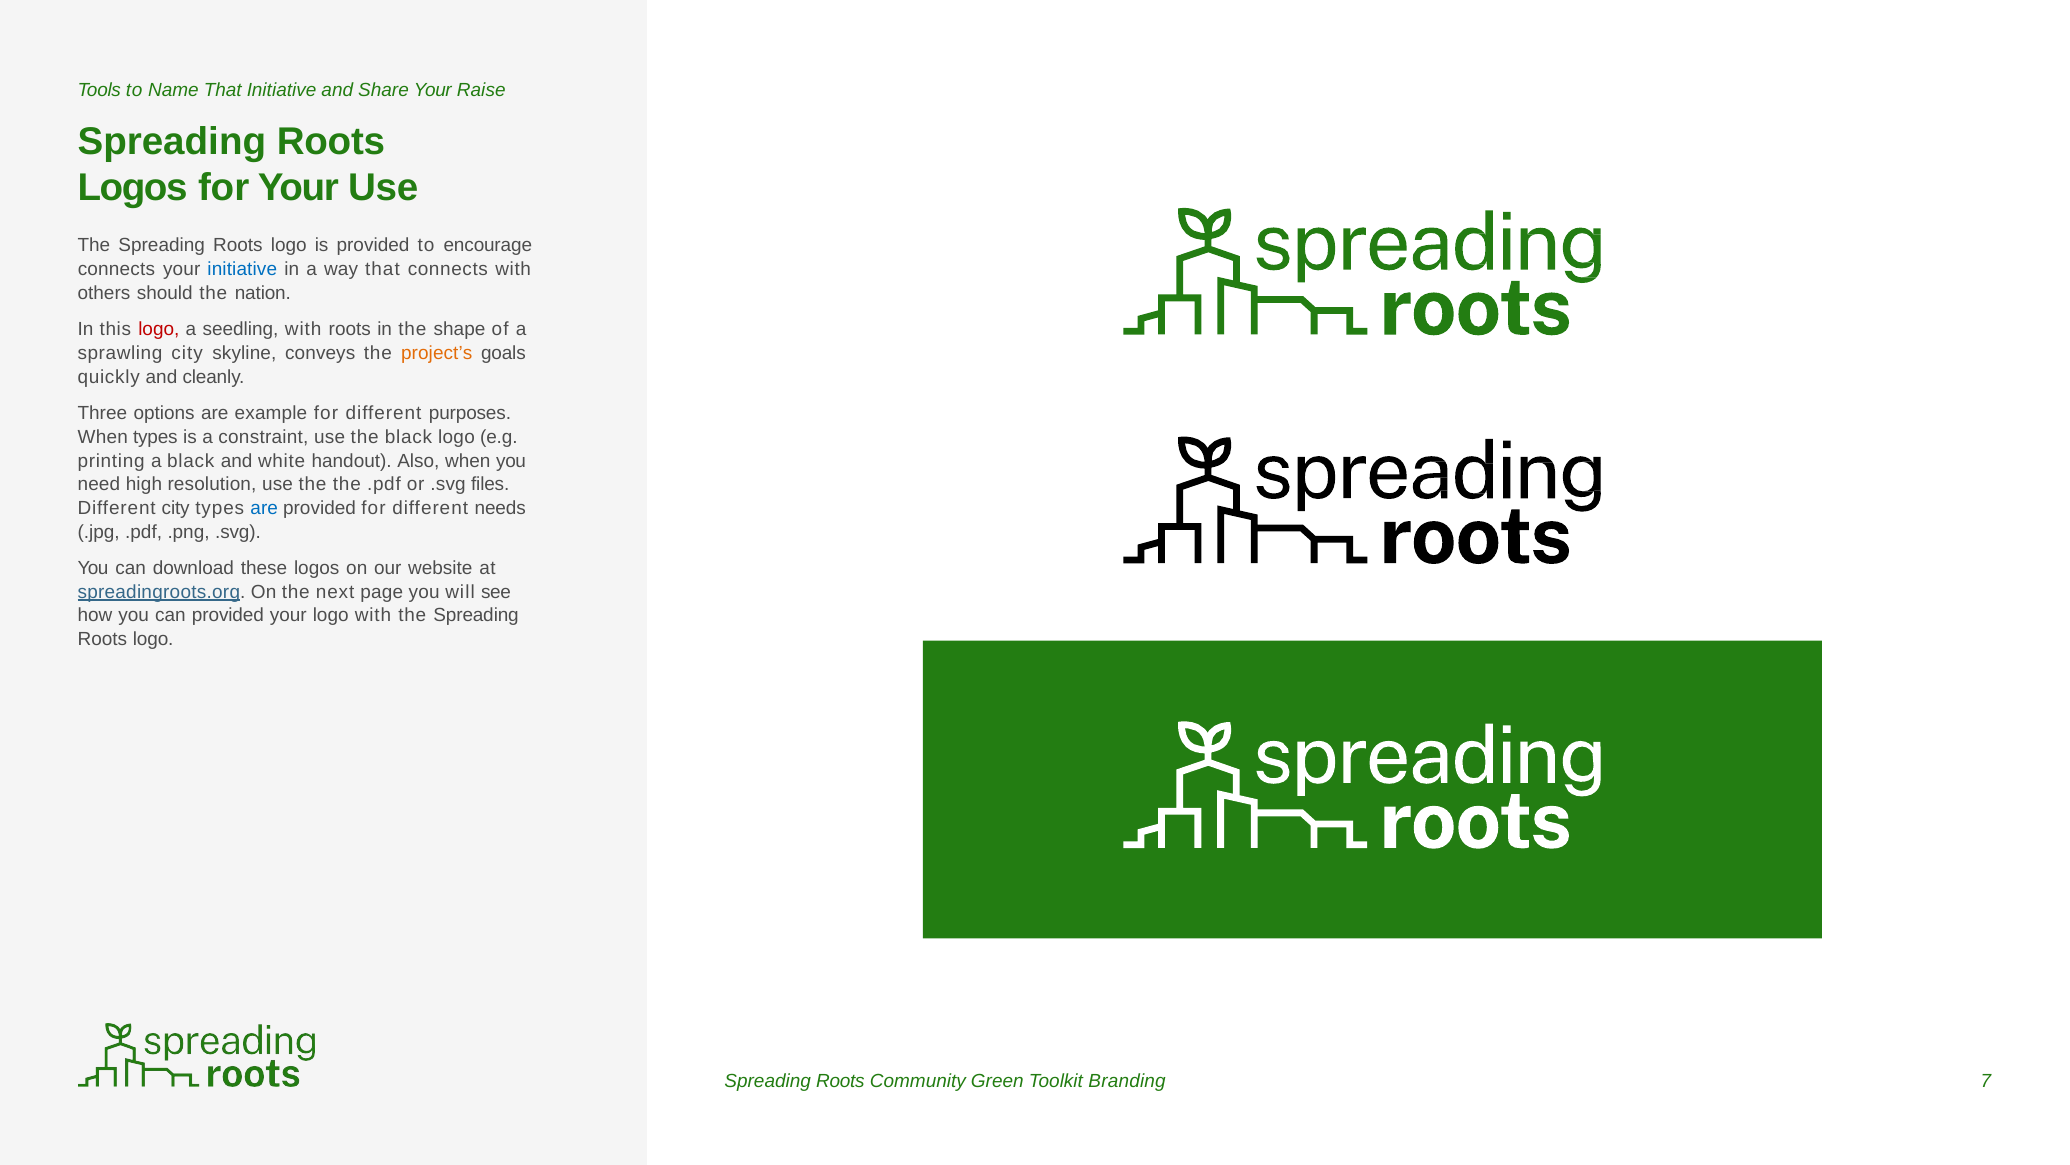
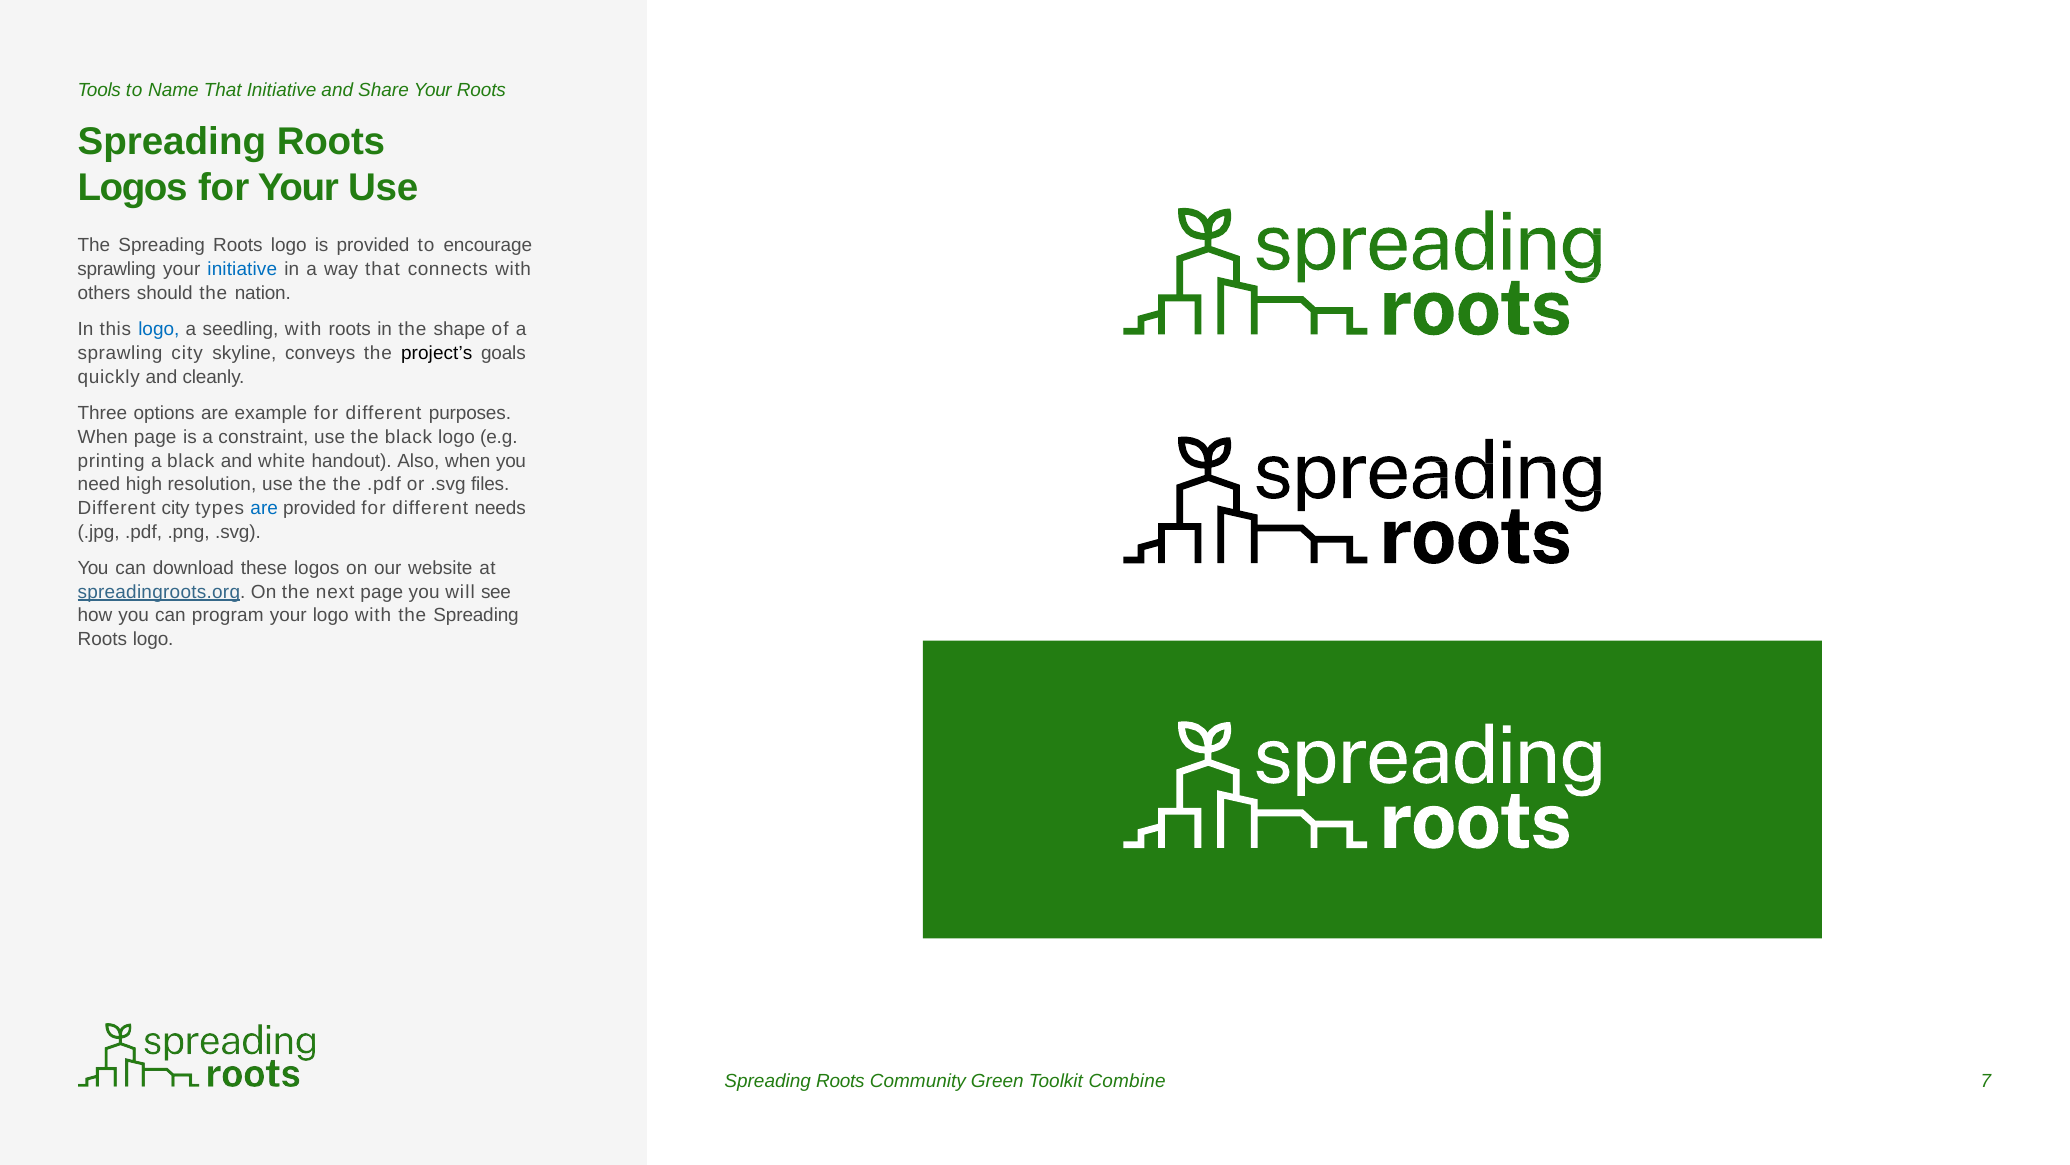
Your Raise: Raise -> Roots
connects at (116, 269): connects -> sprawling
logo at (159, 329) colour: red -> blue
project’s colour: orange -> black
When types: types -> page
can provided: provided -> program
Branding: Branding -> Combine
